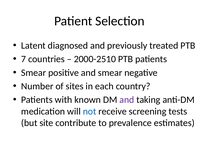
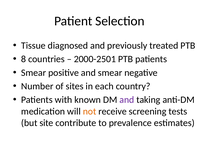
Latent: Latent -> Tissue
7: 7 -> 8
2000-2510: 2000-2510 -> 2000-2501
not colour: blue -> orange
